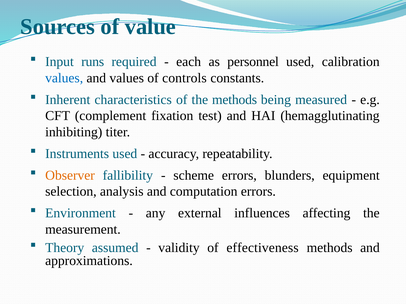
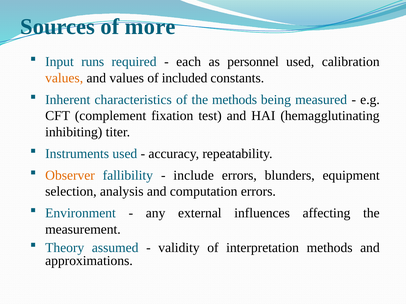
value: value -> more
values at (64, 78) colour: blue -> orange
controls: controls -> included
scheme: scheme -> include
effectiveness: effectiveness -> interpretation
